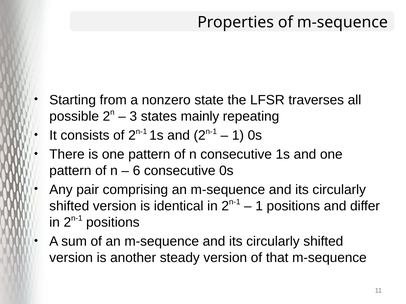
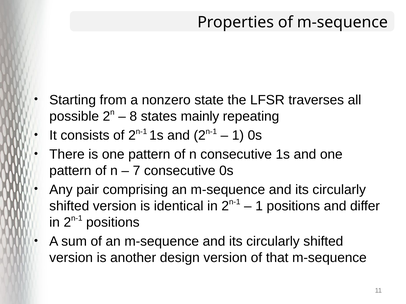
3: 3 -> 8
6: 6 -> 7
steady: steady -> design
